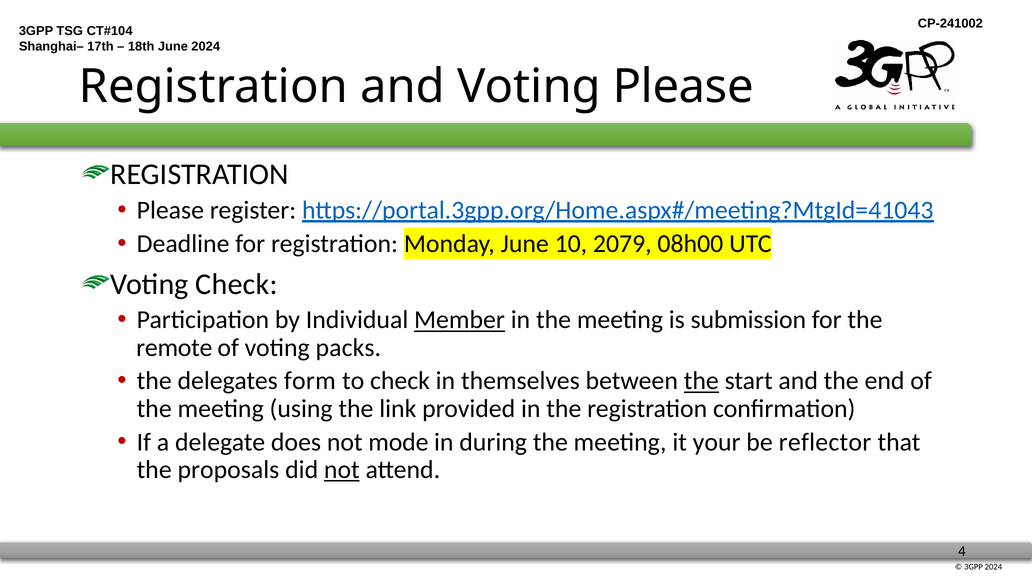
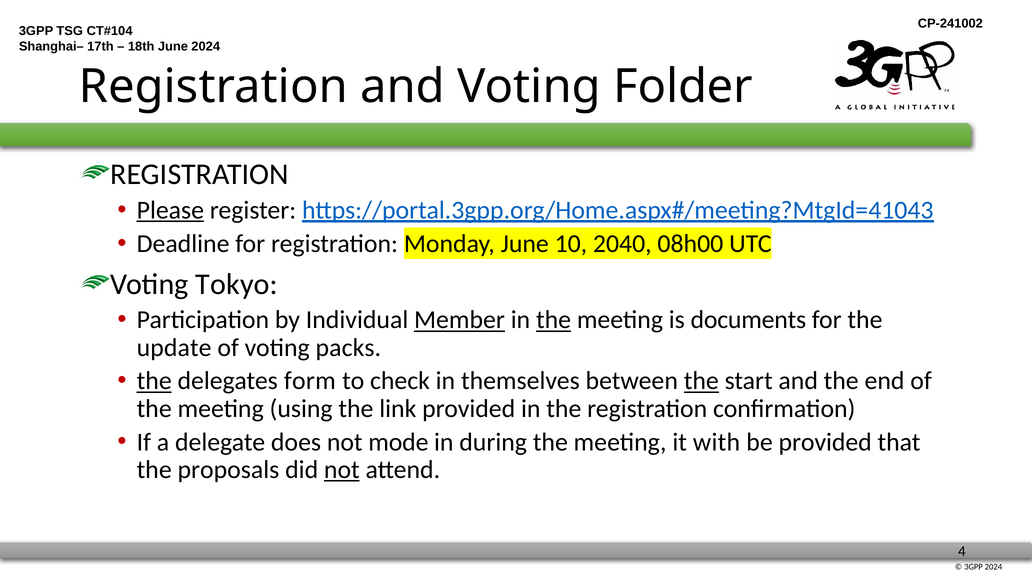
Voting Please: Please -> Folder
Please at (170, 210) underline: none -> present
2079: 2079 -> 2040
Voting Check: Check -> Tokyo
the at (554, 320) underline: none -> present
submission: submission -> documents
remote: remote -> update
the at (154, 381) underline: none -> present
your: your -> with
be reflector: reflector -> provided
